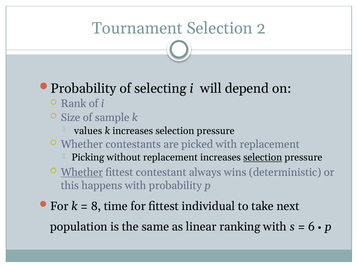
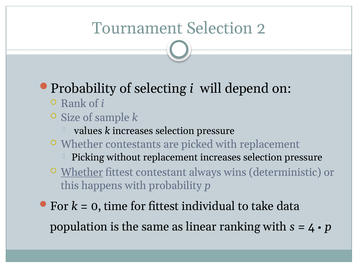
selection at (263, 158) underline: present -> none
8: 8 -> 0
next: next -> data
6: 6 -> 4
